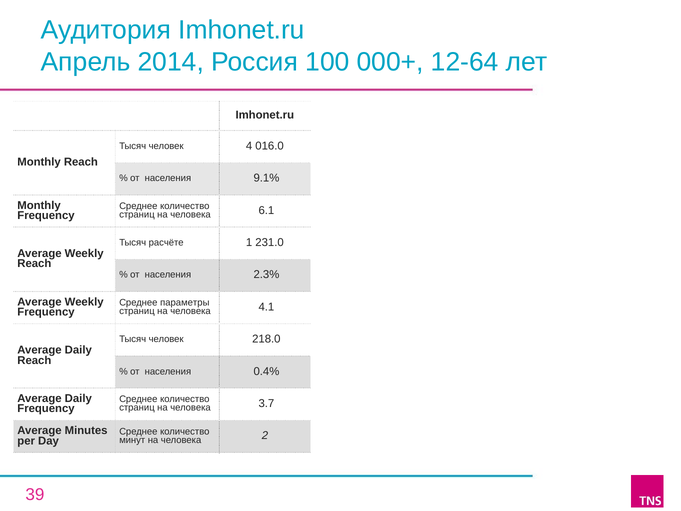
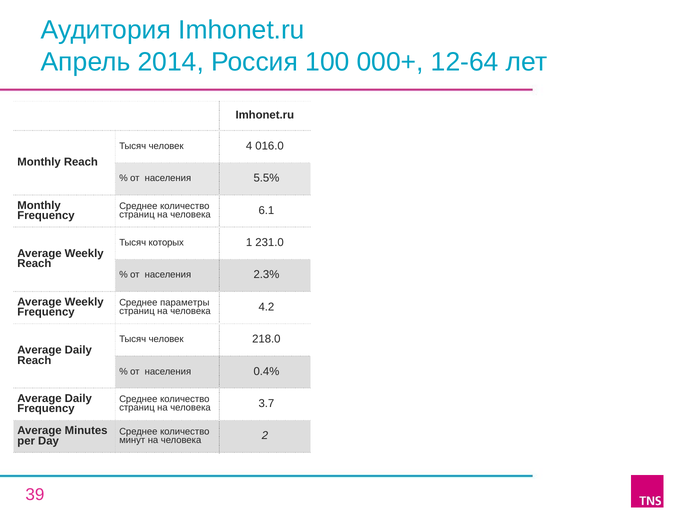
9.1%: 9.1% -> 5.5%
расчёте: расчёте -> которых
4.1: 4.1 -> 4.2
